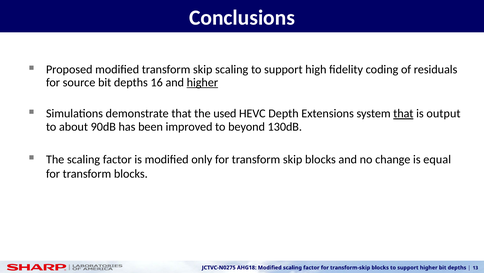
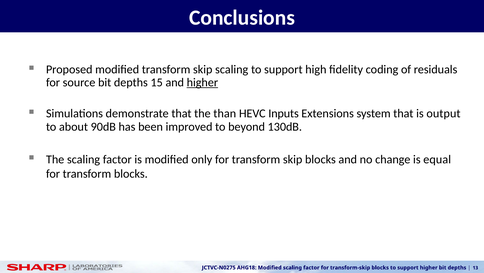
16: 16 -> 15
used: used -> than
Depth: Depth -> Inputs
that at (403, 113) underline: present -> none
